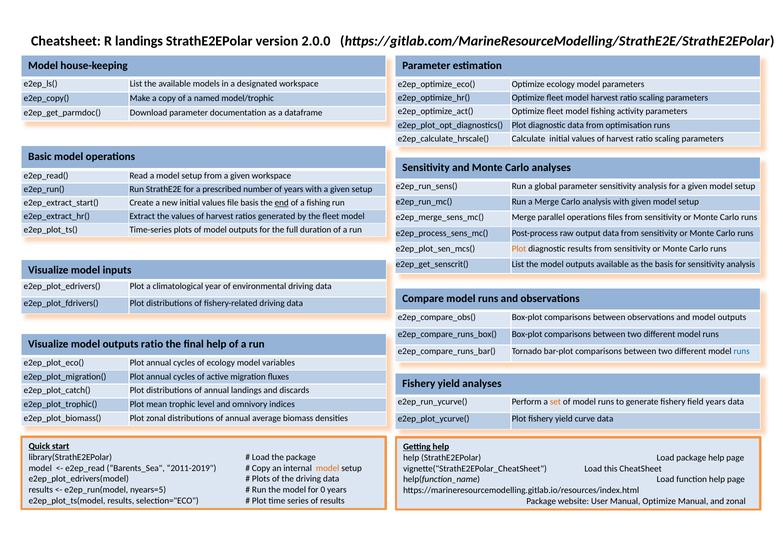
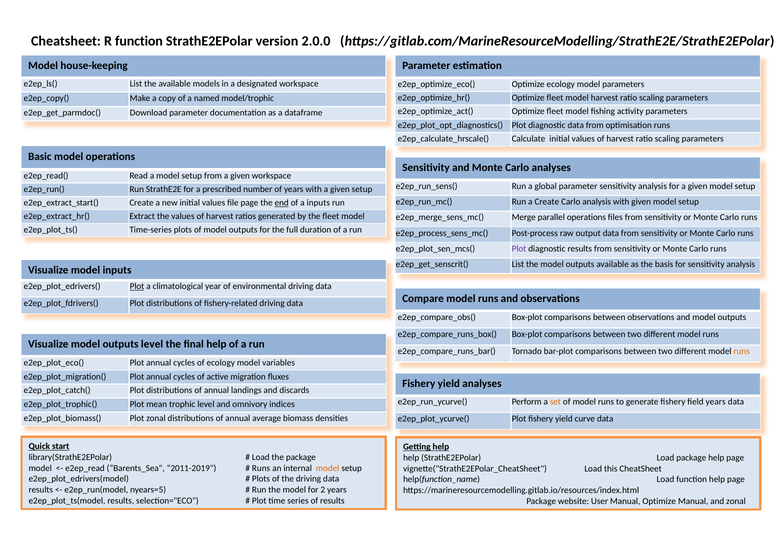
R landings: landings -> function
a Merge: Merge -> Create
file basis: basis -> page
a fishing: fishing -> inputs
Plot at (519, 249) colour: orange -> purple
Plot at (137, 286) underline: none -> present
outputs ratio: ratio -> level
runs at (742, 351) colour: blue -> orange
Copy at (261, 468): Copy -> Runs
0: 0 -> 2
